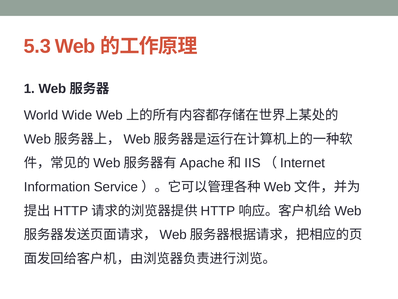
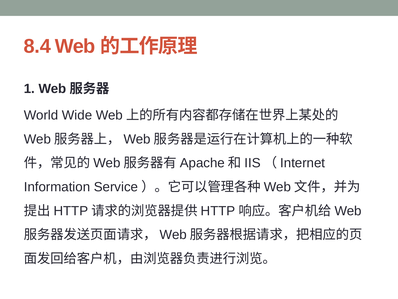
5.3: 5.3 -> 8.4
